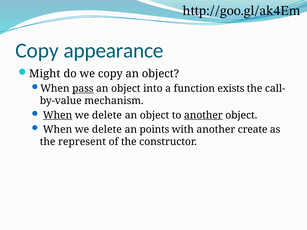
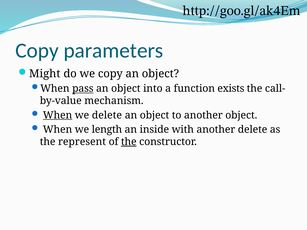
appearance: appearance -> parameters
another at (203, 115) underline: present -> none
delete at (107, 130): delete -> length
points: points -> inside
another create: create -> delete
the at (129, 142) underline: none -> present
